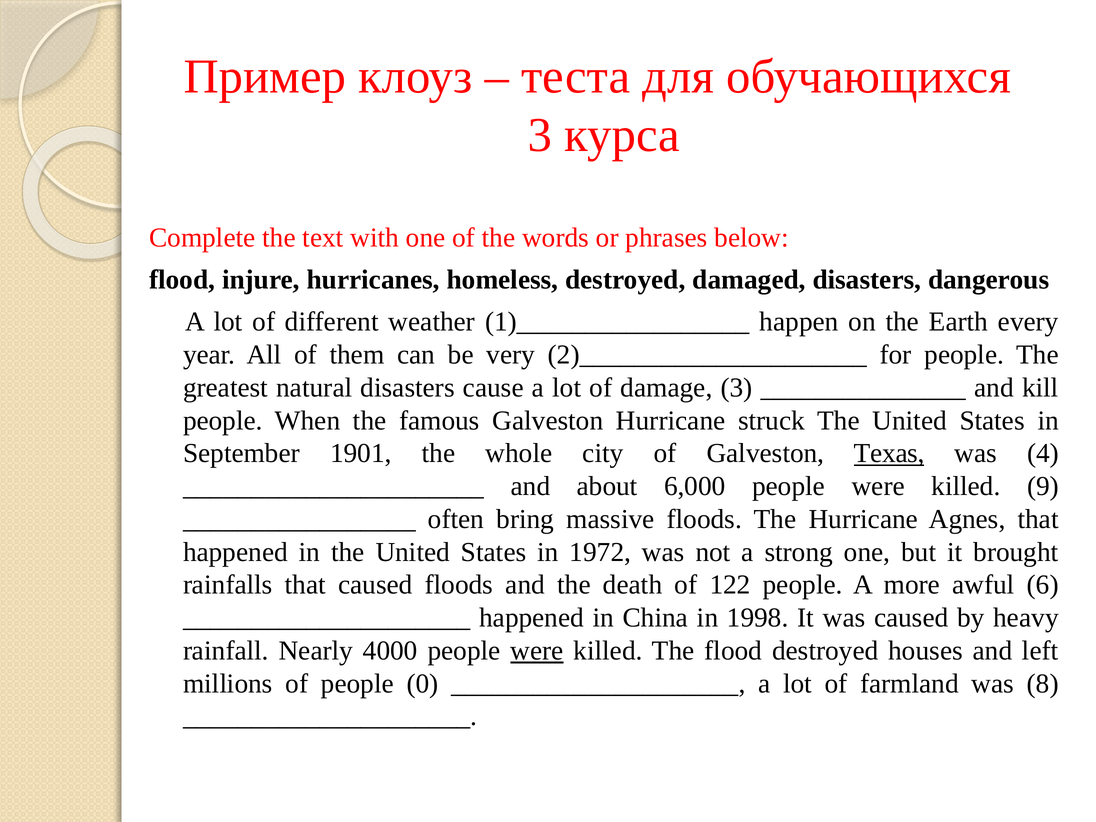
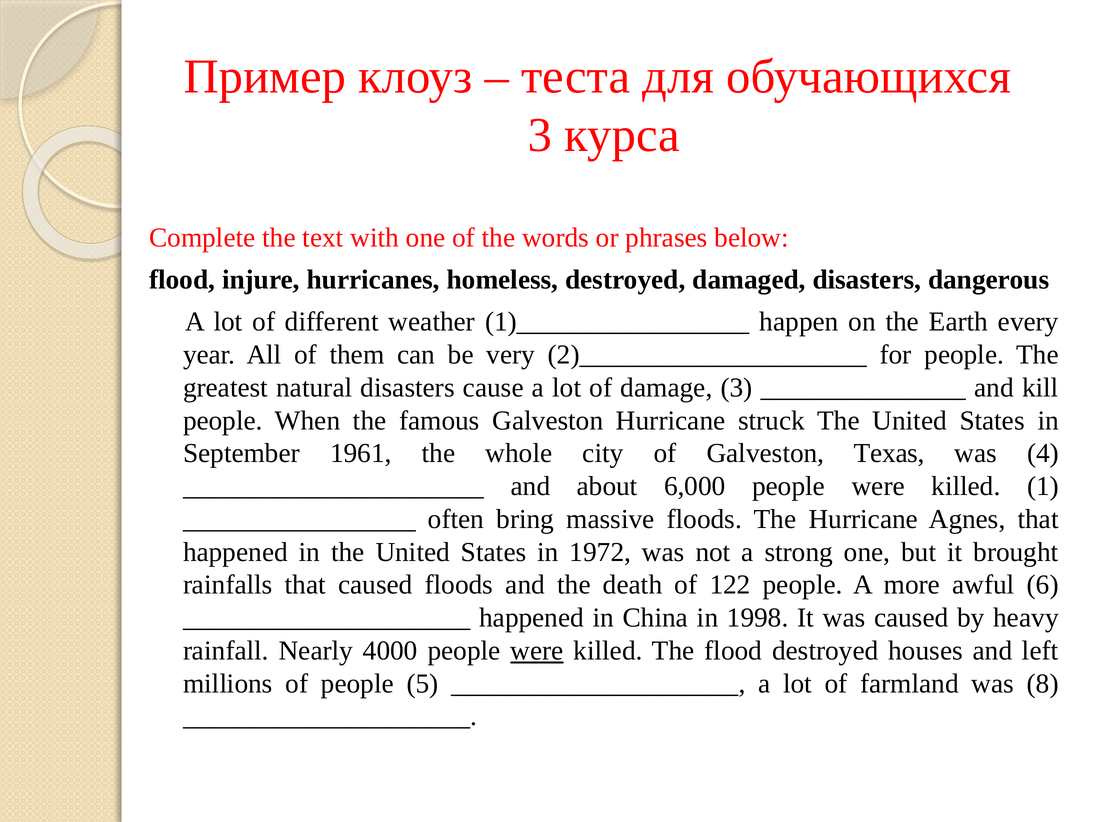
1901: 1901 -> 1961
Texas underline: present -> none
9: 9 -> 1
0: 0 -> 5
